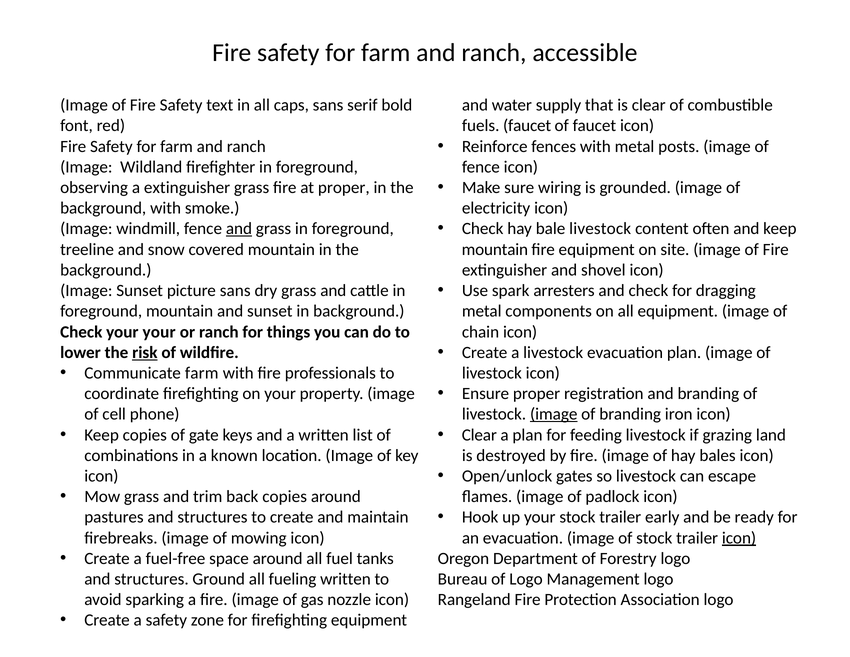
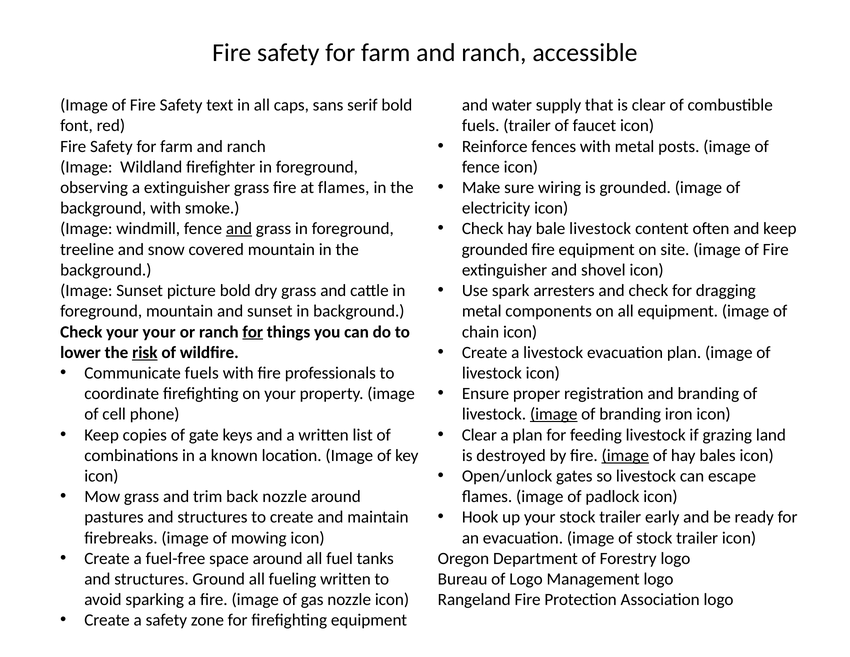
fuels faucet: faucet -> trailer
at proper: proper -> flames
mountain at (495, 249): mountain -> grounded
picture sans: sans -> bold
for at (253, 332) underline: none -> present
Communicate farm: farm -> fuels
image at (625, 455) underline: none -> present
back copies: copies -> nozzle
icon at (739, 538) underline: present -> none
